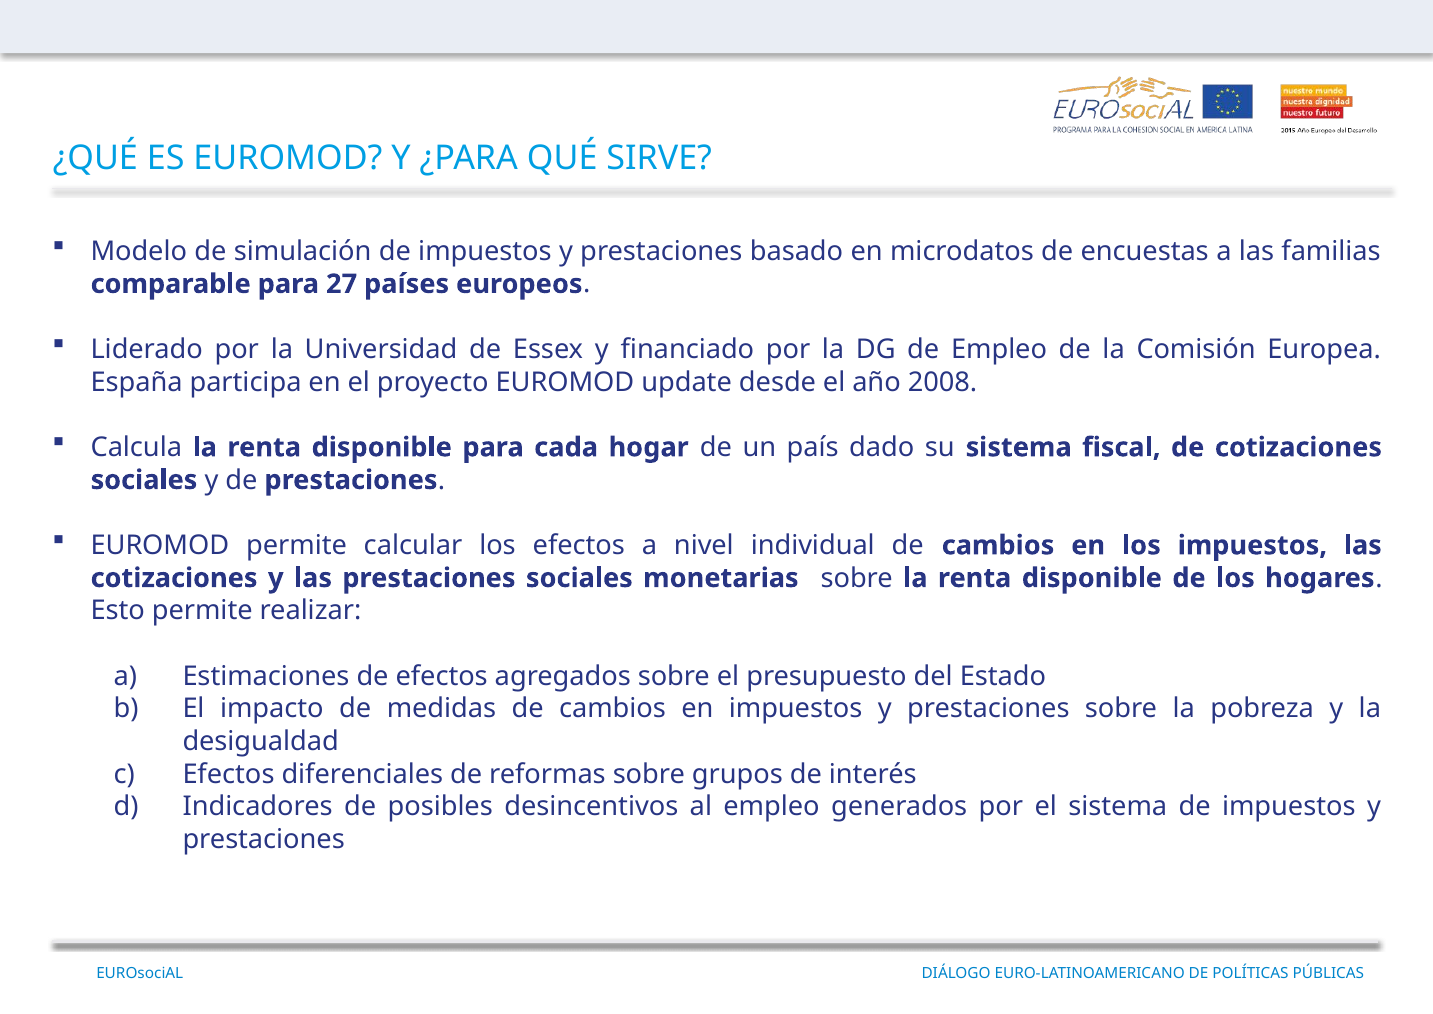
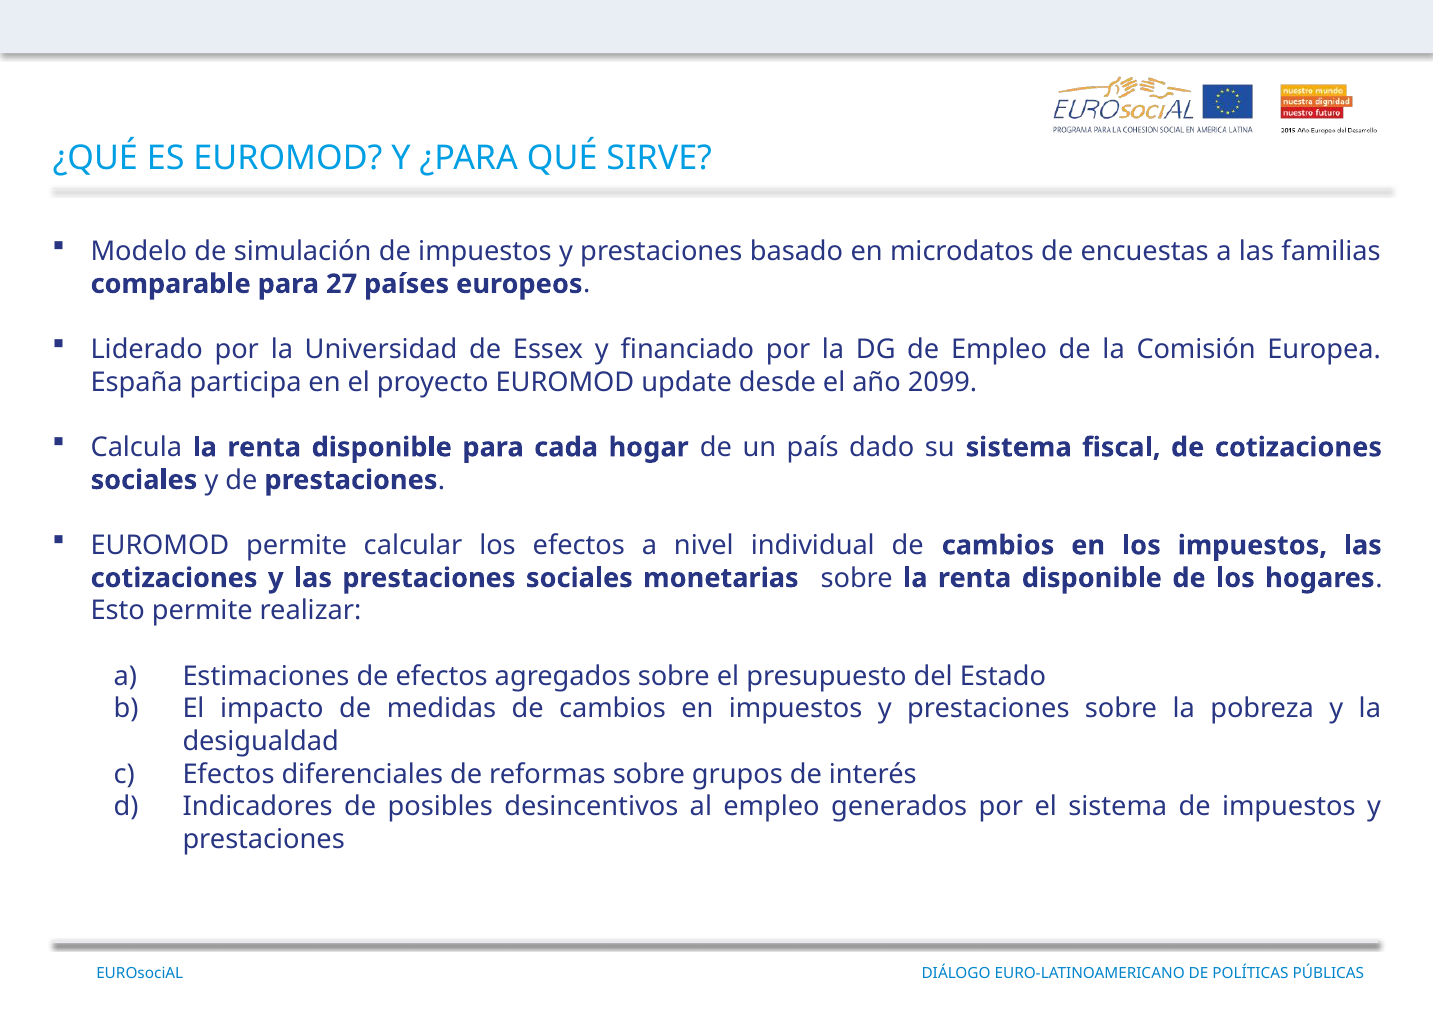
2008: 2008 -> 2099
